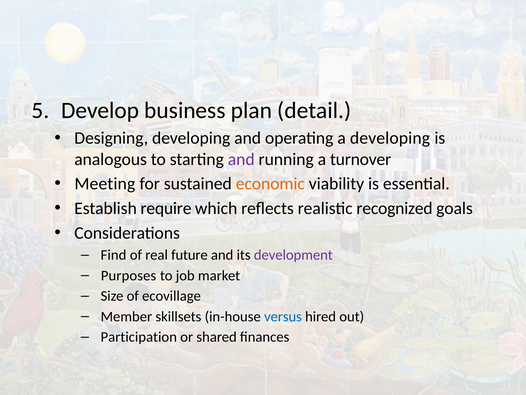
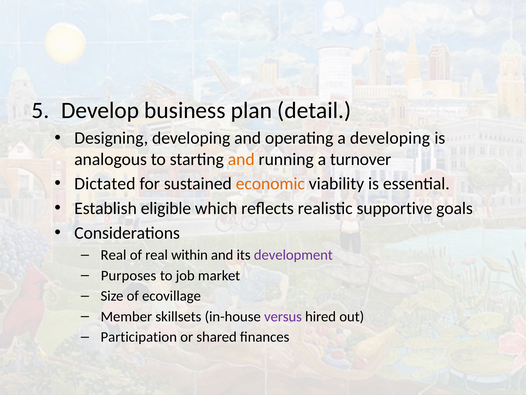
and at (241, 159) colour: purple -> orange
Meeting: Meeting -> Dictated
require: require -> eligible
recognized: recognized -> supportive
Find at (113, 255): Find -> Real
future: future -> within
versus colour: blue -> purple
